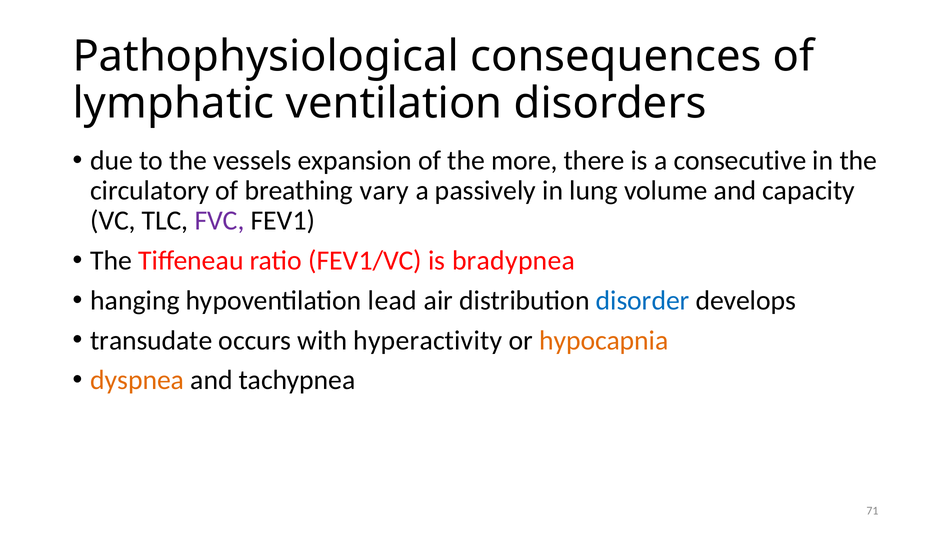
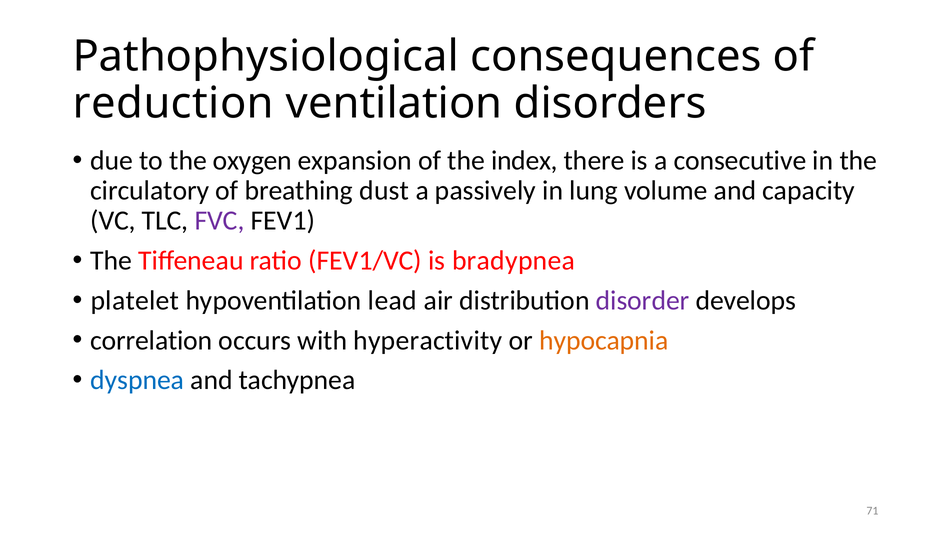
lymphatic: lymphatic -> reduction
vessels: vessels -> oxygen
more: more -> index
vary: vary -> dust
hanging: hanging -> platelet
disorder colour: blue -> purple
transudate: transudate -> correlation
dyspnea colour: orange -> blue
